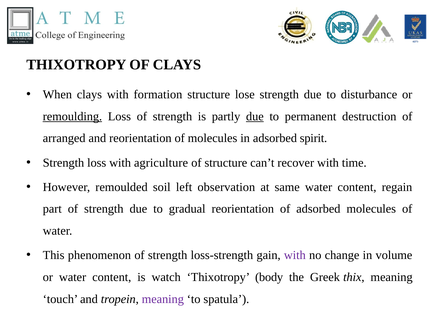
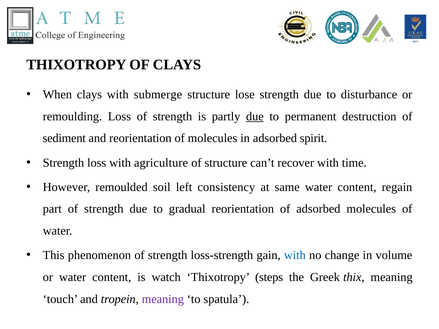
formation: formation -> submerge
remoulding underline: present -> none
arranged: arranged -> sediment
observation: observation -> consistency
with at (295, 255) colour: purple -> blue
body: body -> steps
